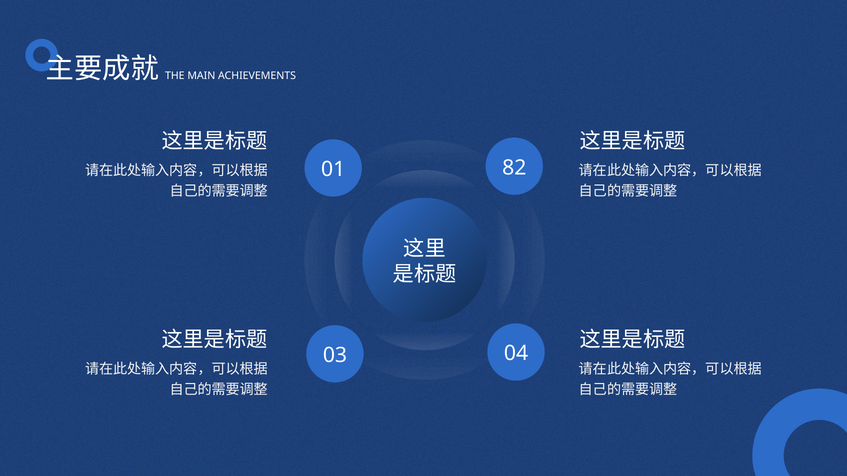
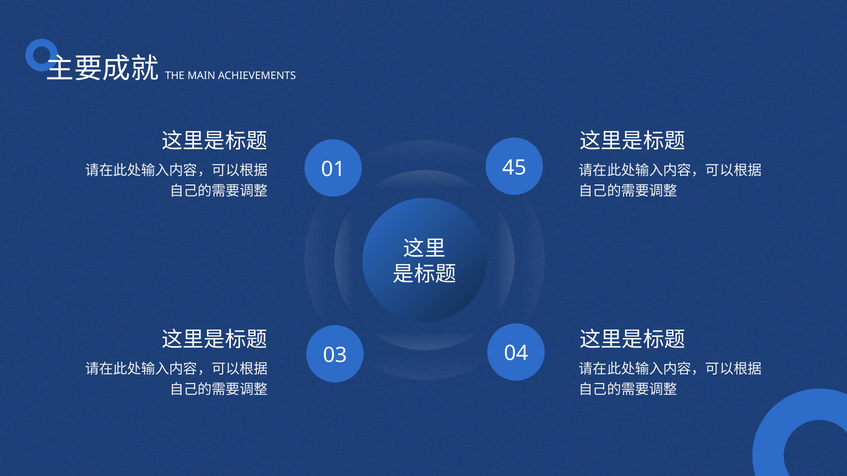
82: 82 -> 45
